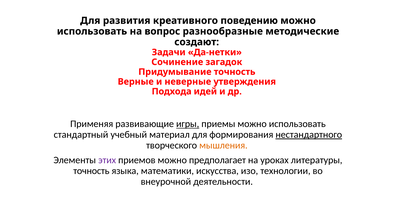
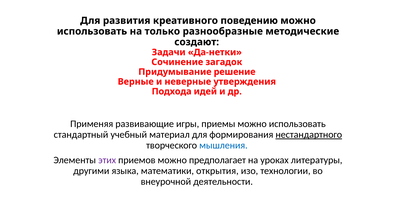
вопрос: вопрос -> только
Придумывание точность: точность -> решение
игры underline: present -> none
мышления colour: orange -> blue
точность at (91, 171): точность -> другими
искусства: искусства -> открытия
